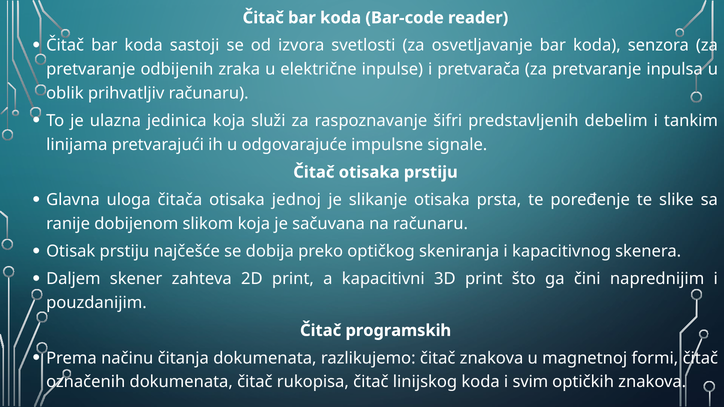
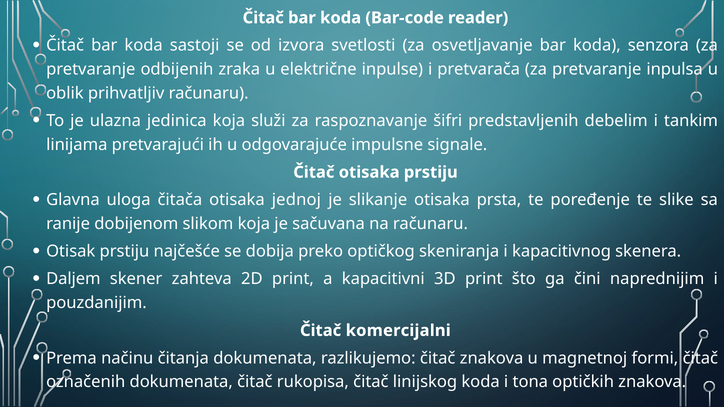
programskih: programskih -> komercijalni
svim: svim -> tona
